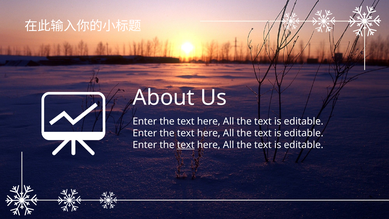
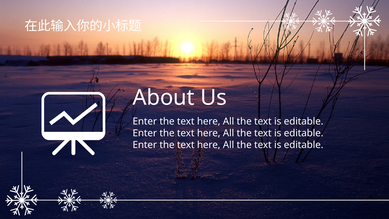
text at (186, 145) underline: present -> none
